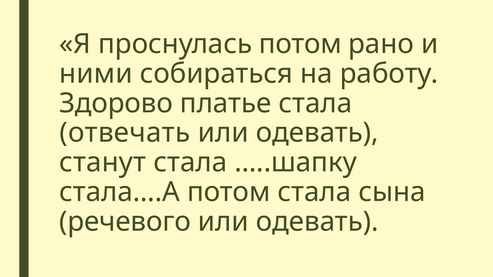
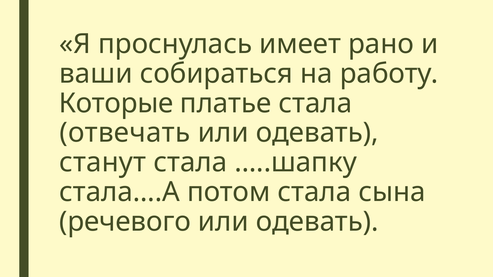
проснулась потом: потом -> имеет
ними: ними -> ваши
Здорово: Здорово -> Которые
